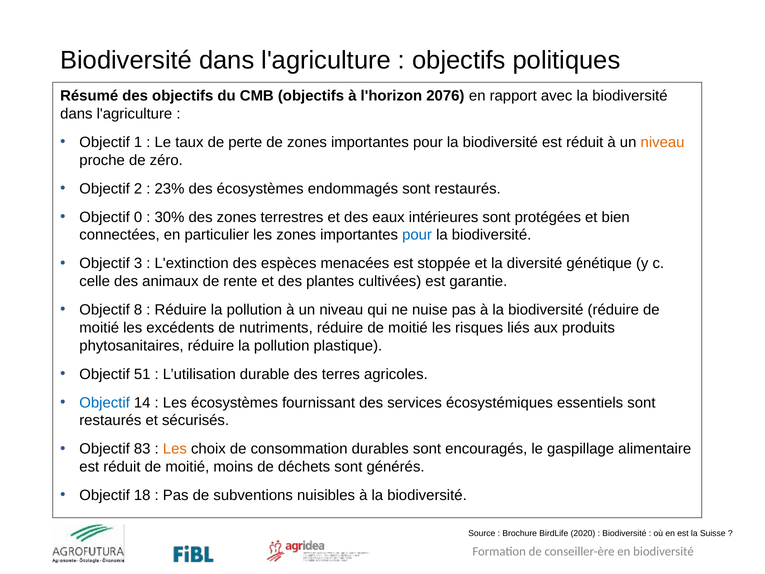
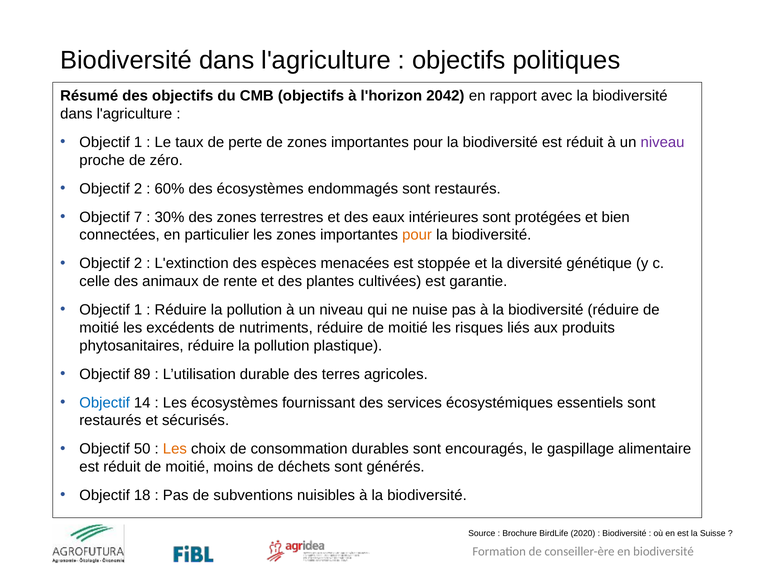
2076: 2076 -> 2042
niveau at (663, 142) colour: orange -> purple
23%: 23% -> 60%
0: 0 -> 7
pour at (417, 235) colour: blue -> orange
3 at (138, 263): 3 -> 2
8 at (138, 310): 8 -> 1
51: 51 -> 89
83: 83 -> 50
